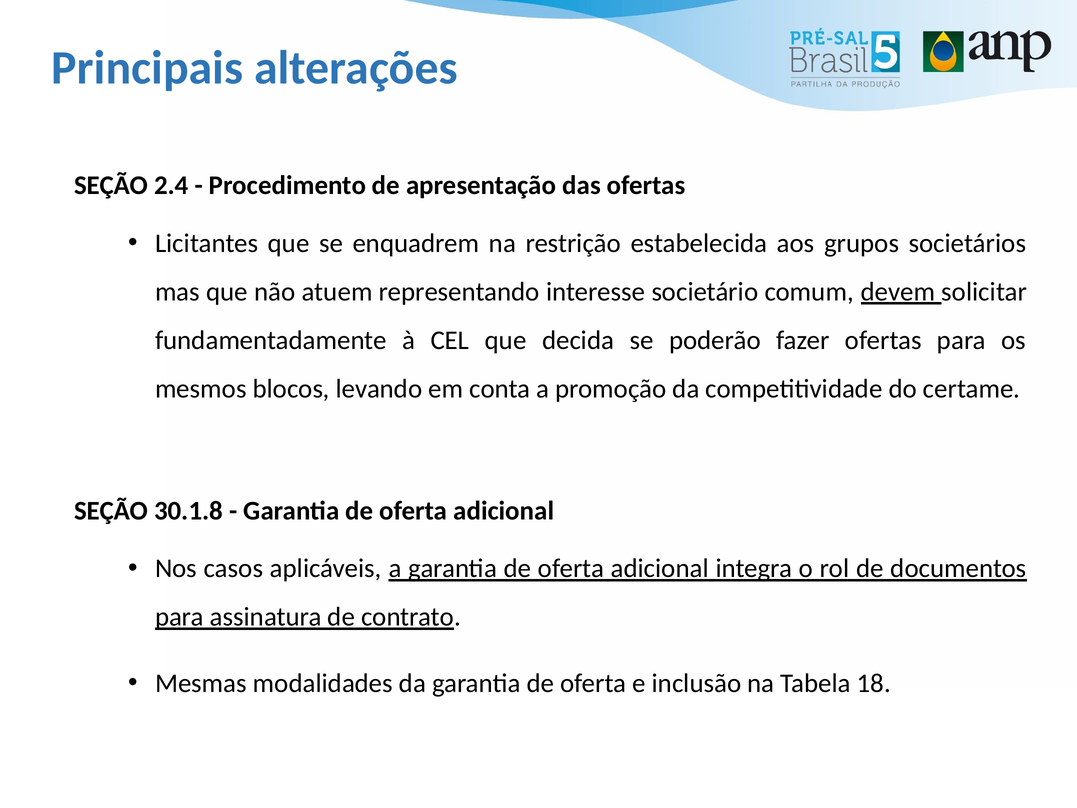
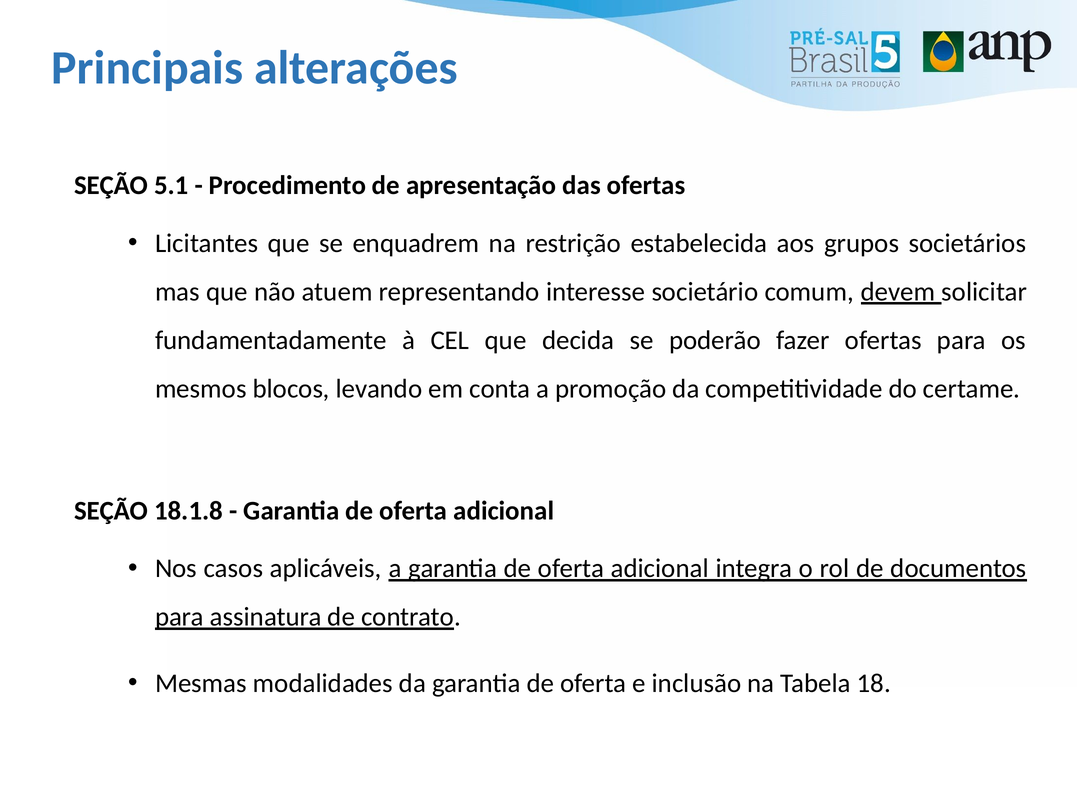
2.4: 2.4 -> 5.1
30.1.8: 30.1.8 -> 18.1.8
